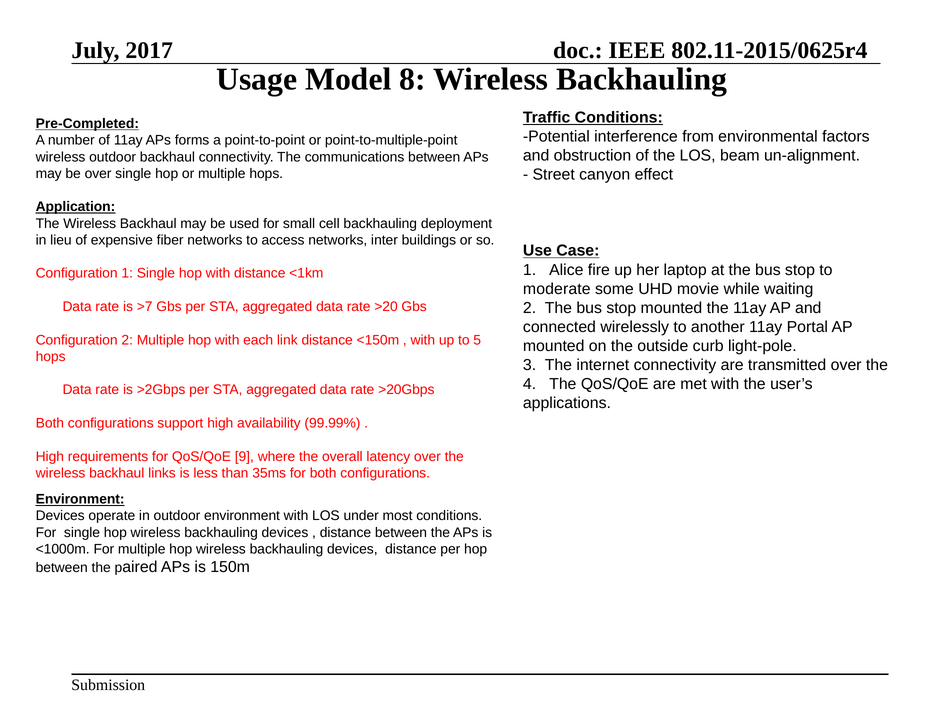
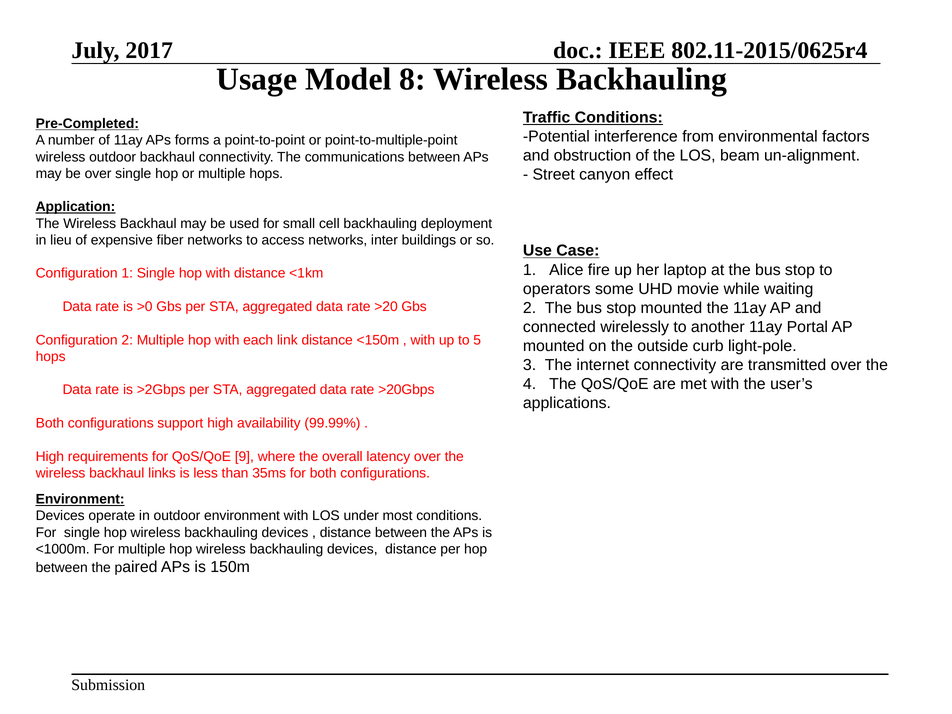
moderate: moderate -> operators
>7: >7 -> >0
